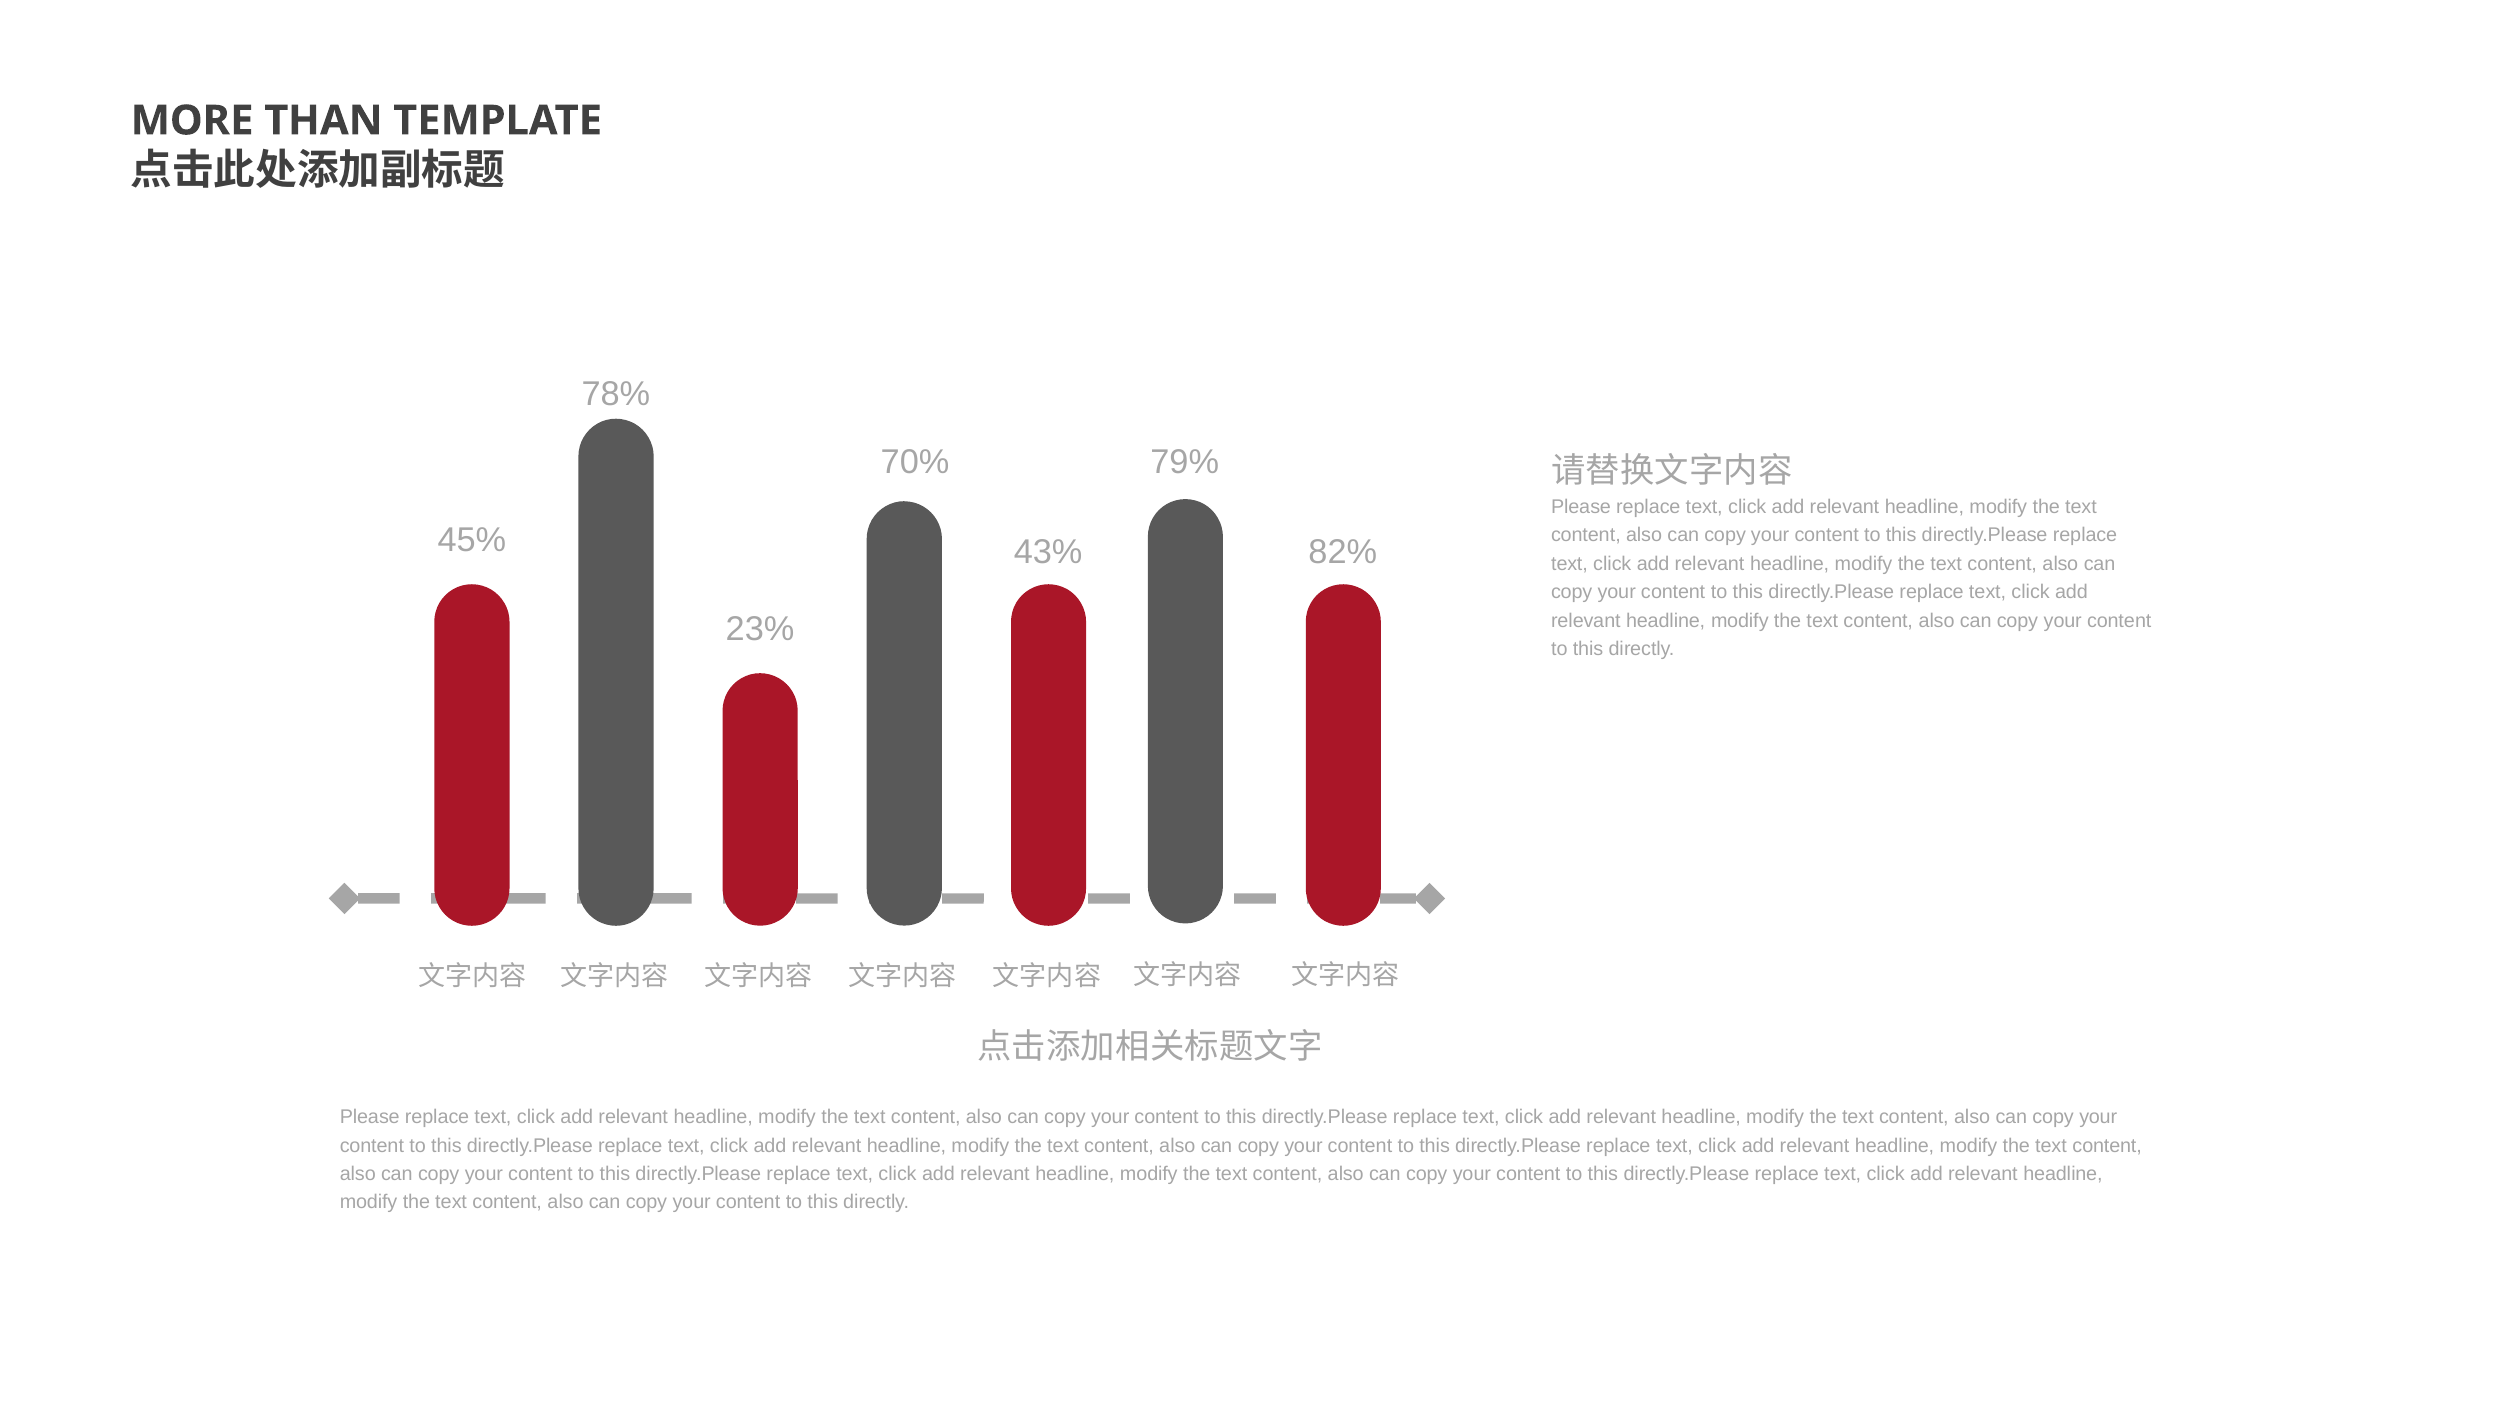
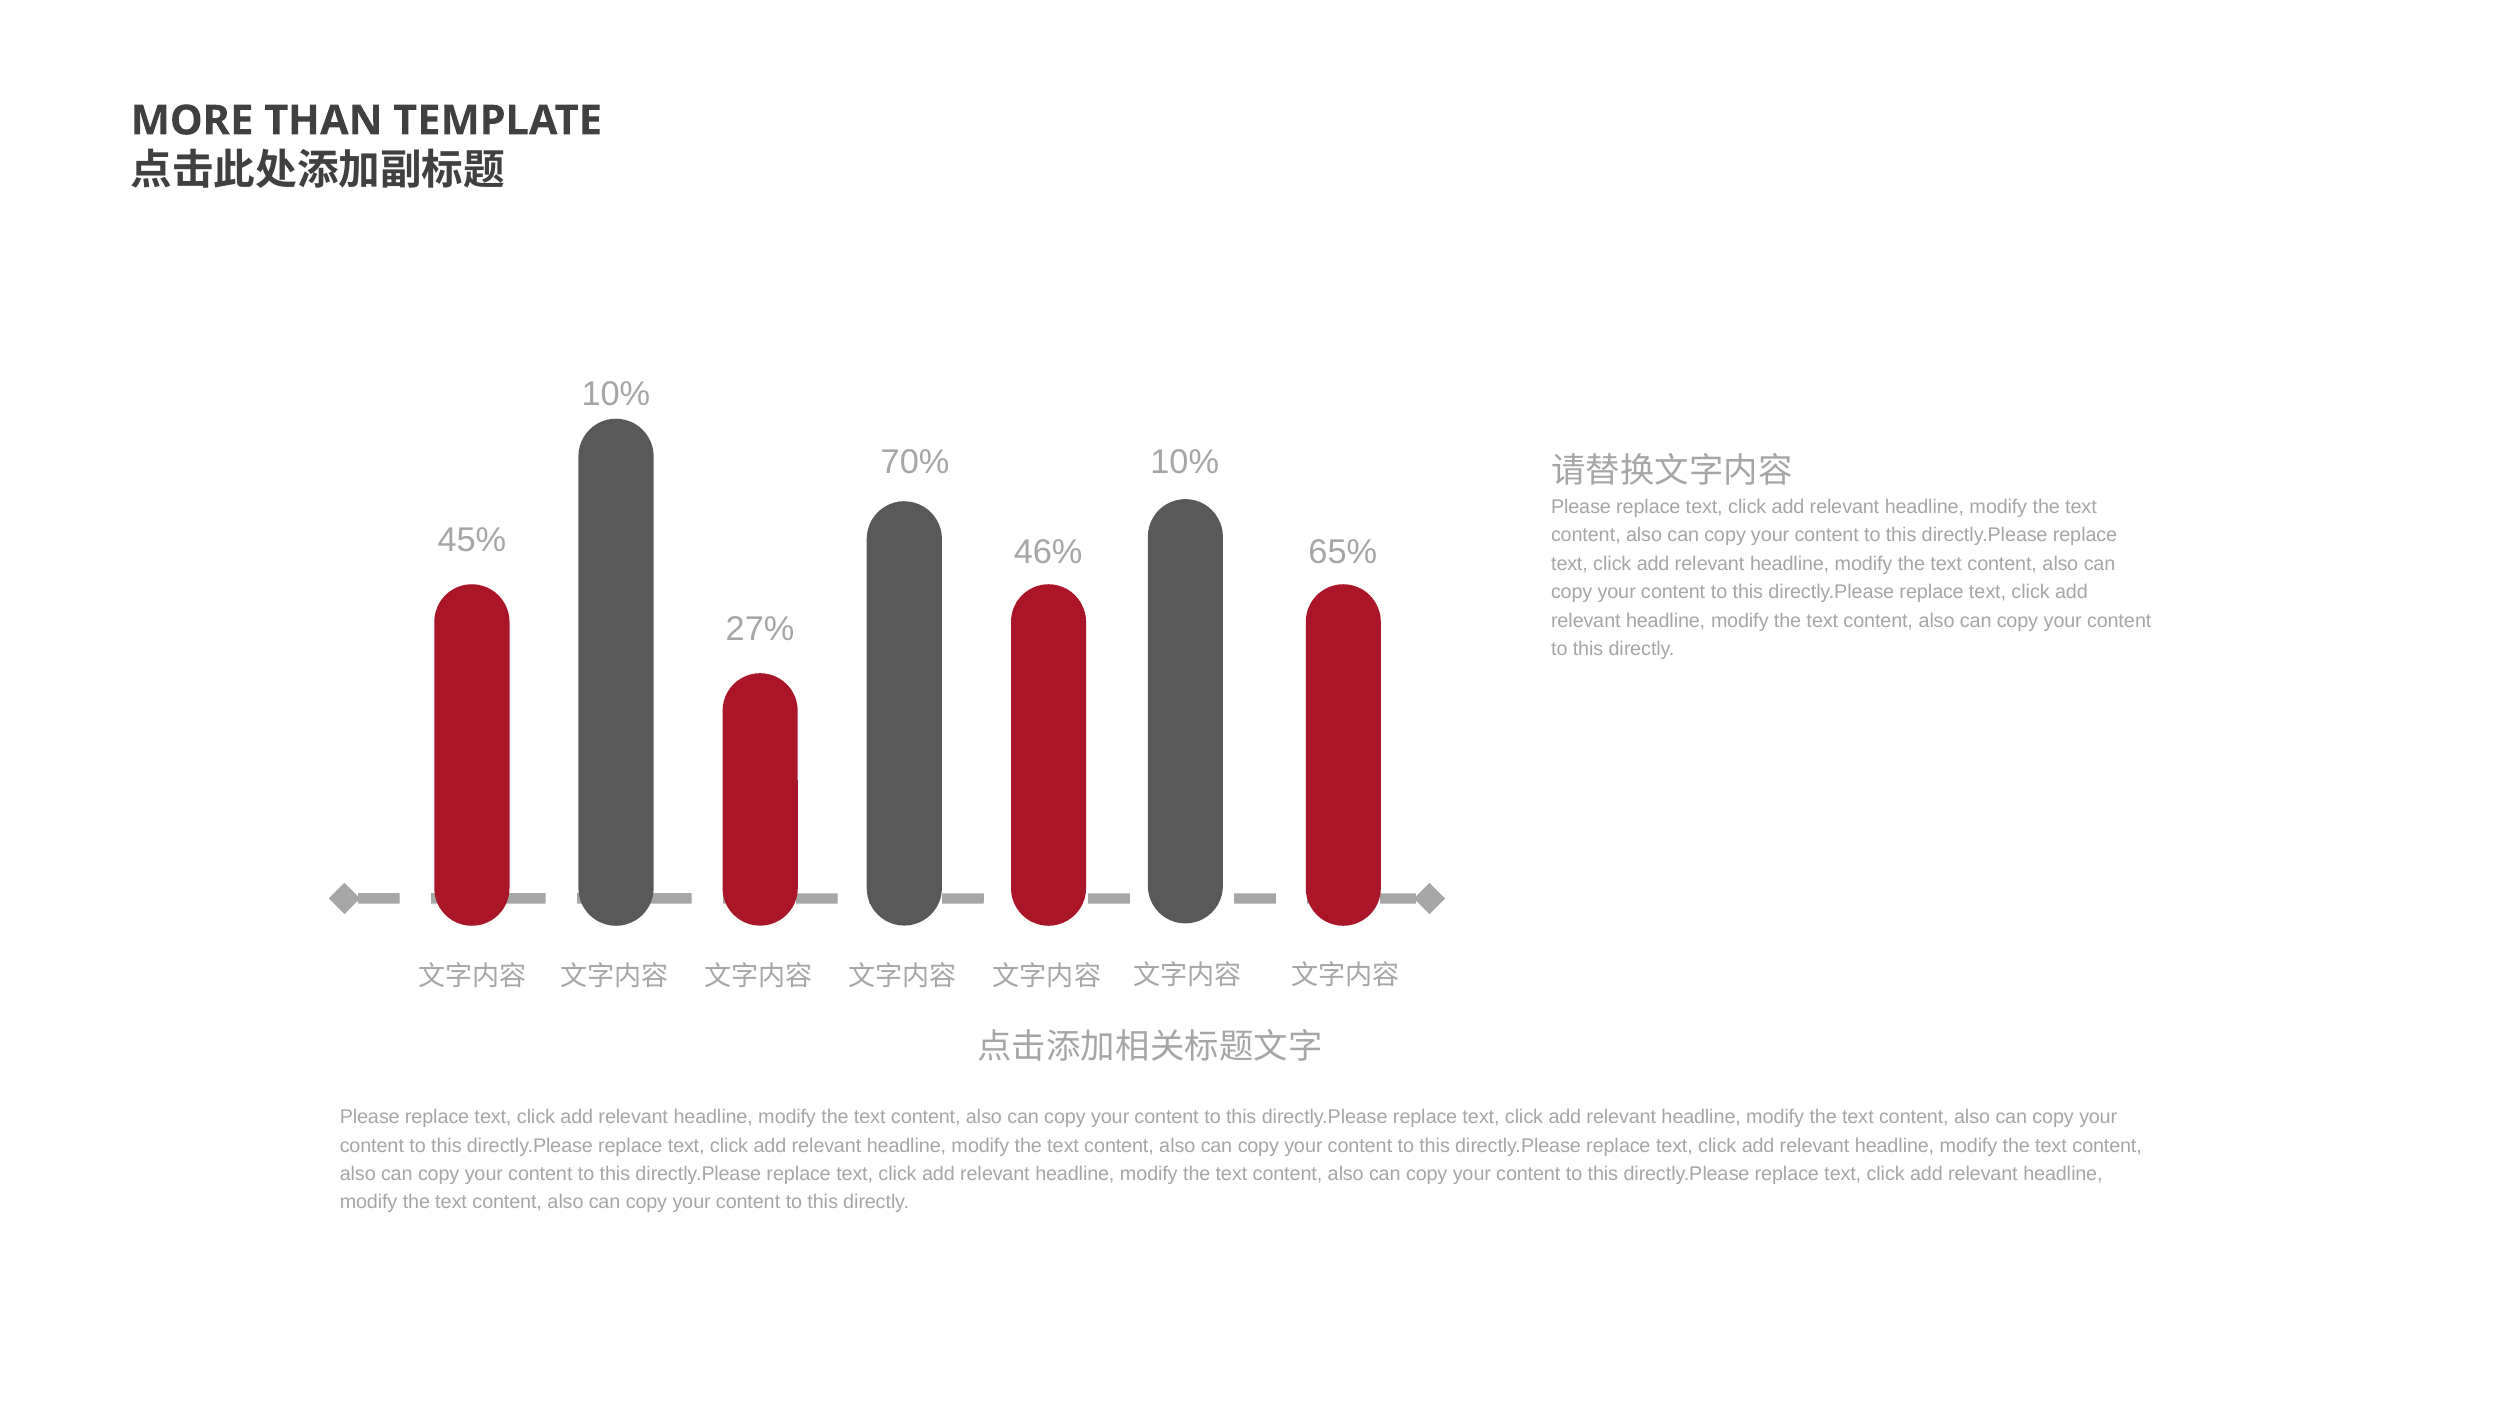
78% at (616, 395): 78% -> 10%
79% at (1185, 462): 79% -> 10%
43%: 43% -> 46%
82%: 82% -> 65%
23%: 23% -> 27%
